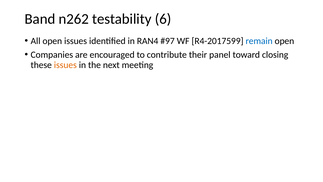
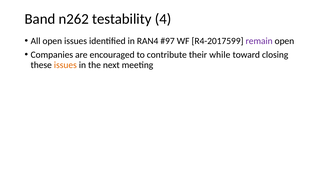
6: 6 -> 4
remain colour: blue -> purple
panel: panel -> while
